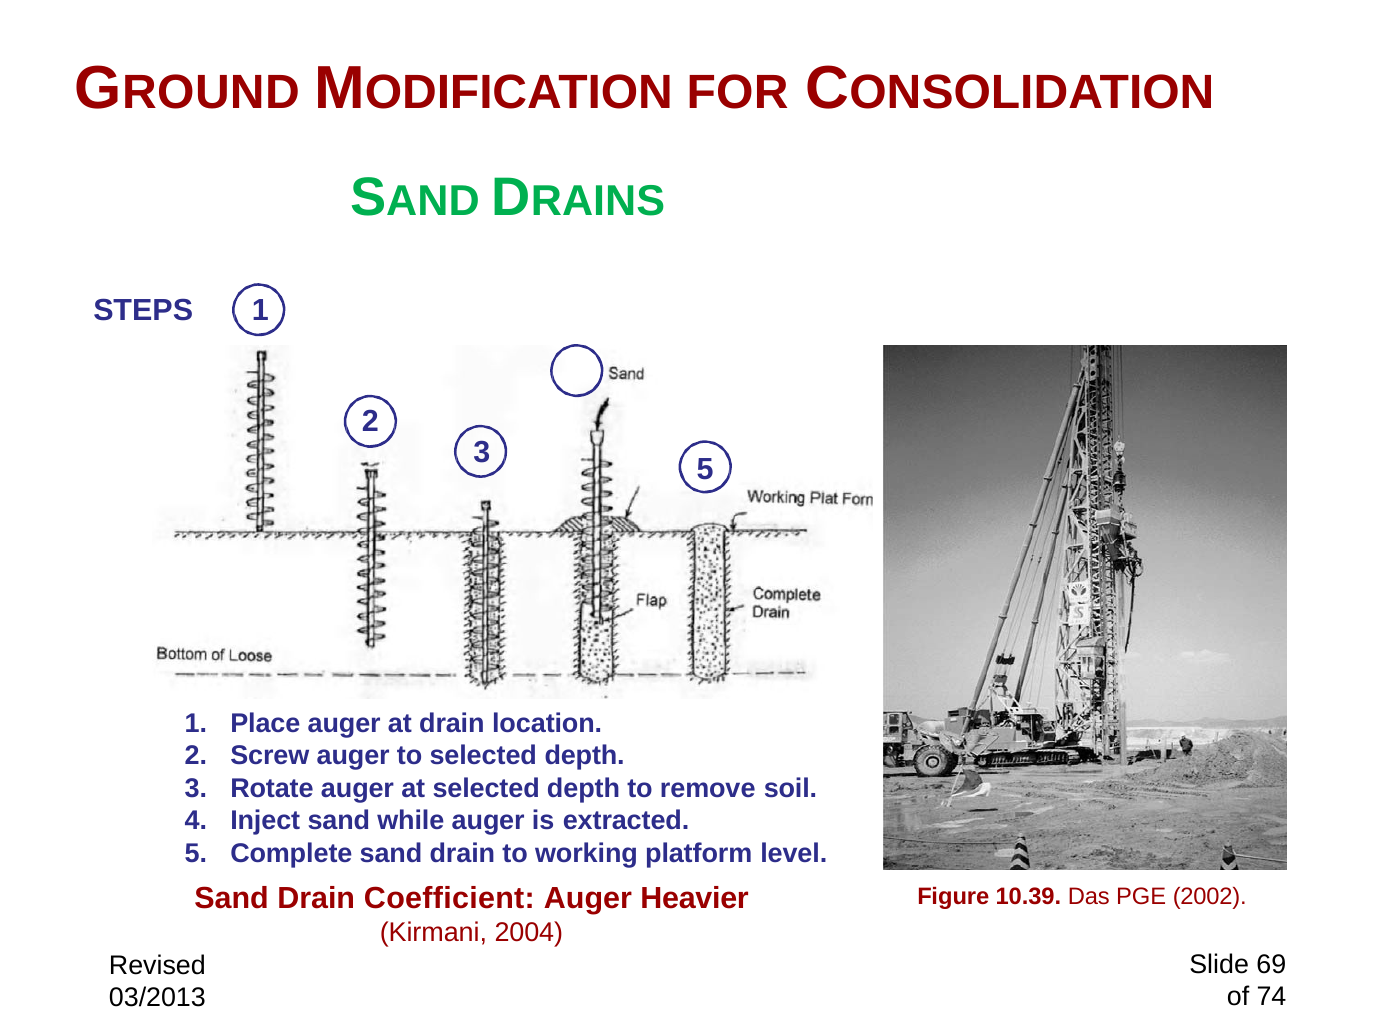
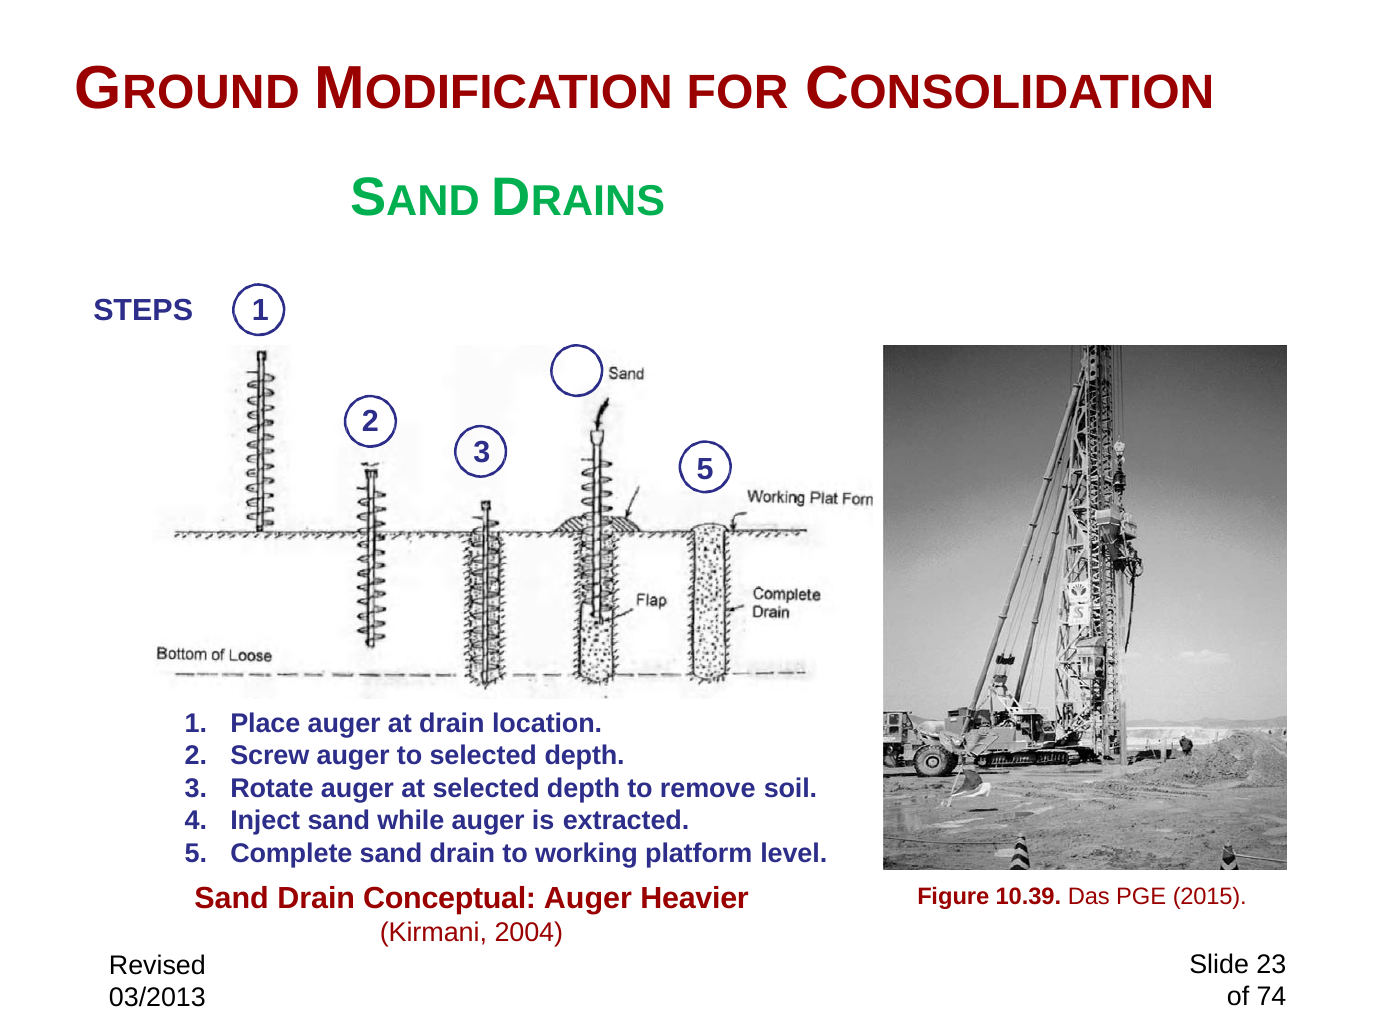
Coefficient: Coefficient -> Conceptual
2002: 2002 -> 2015
69: 69 -> 23
